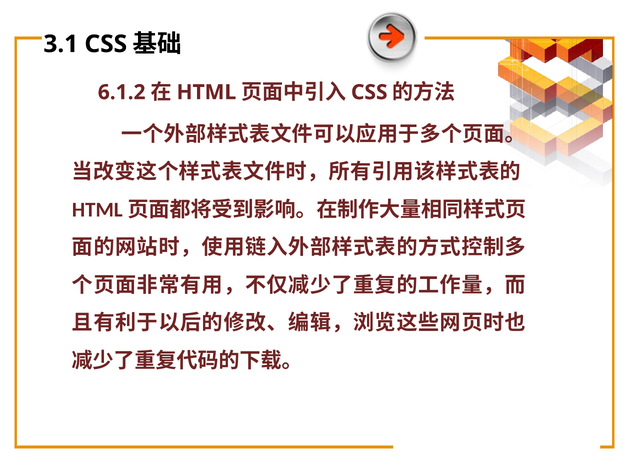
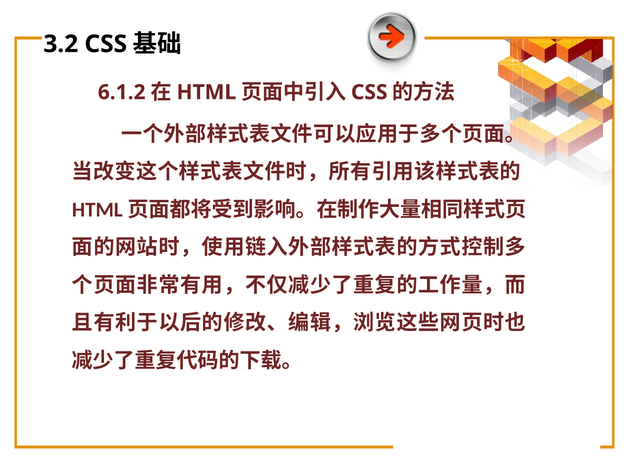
3.1: 3.1 -> 3.2
